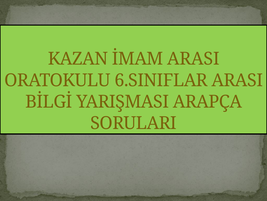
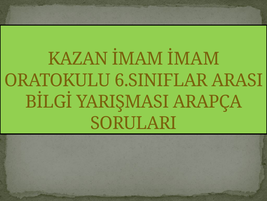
İMAM ARASI: ARASI -> İMAM
